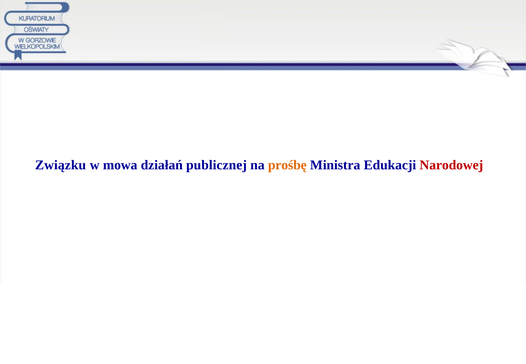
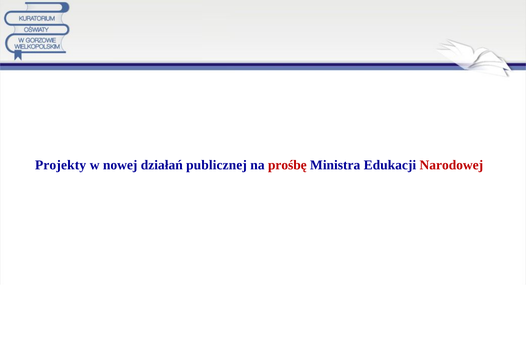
Związku: Związku -> Projekty
mowa: mowa -> nowej
prośbę colour: orange -> red
